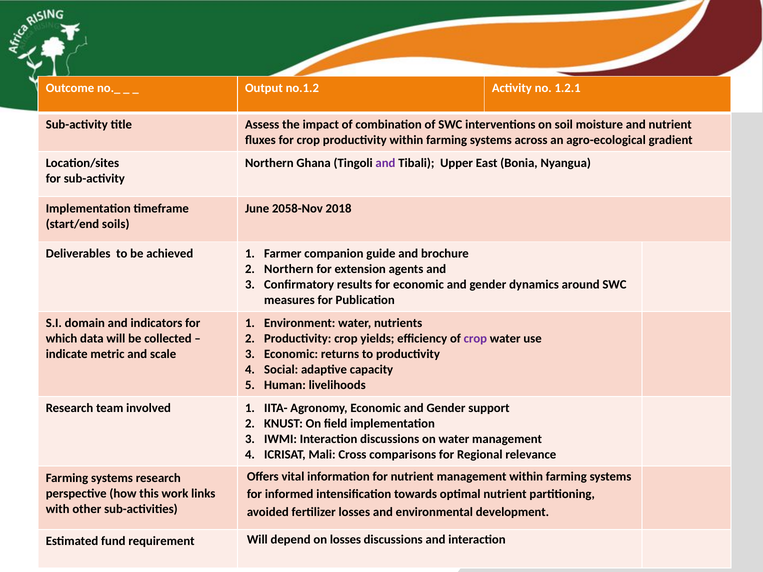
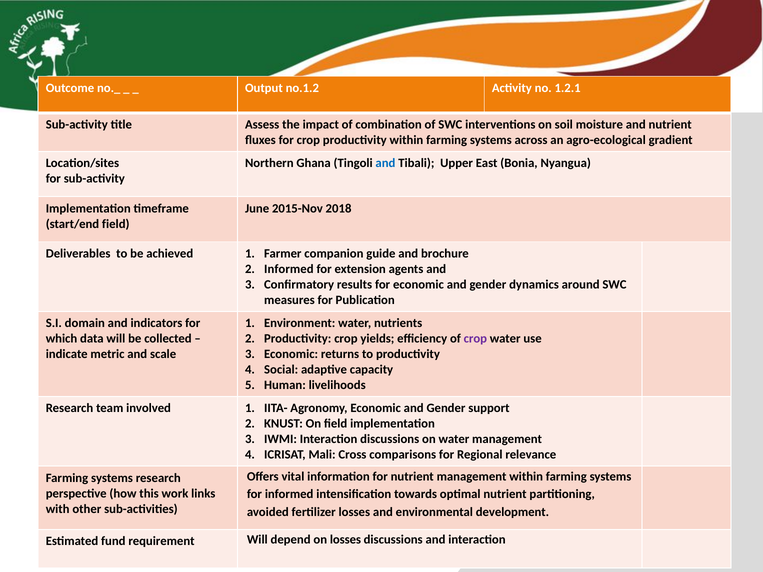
and at (385, 163) colour: purple -> blue
2058-Nov: 2058-Nov -> 2015-Nov
start/end soils: soils -> field
Northern at (289, 269): Northern -> Informed
